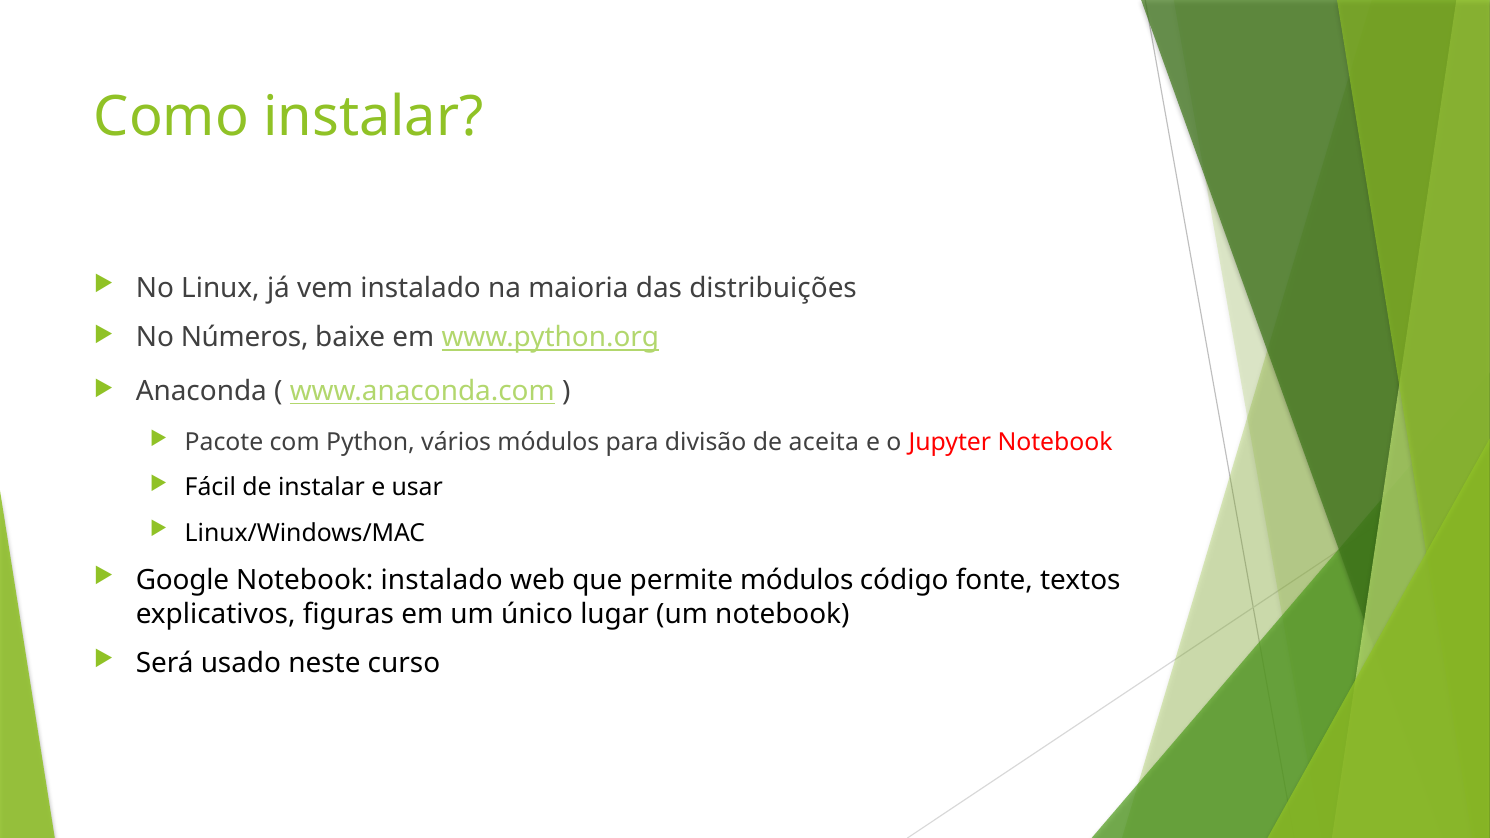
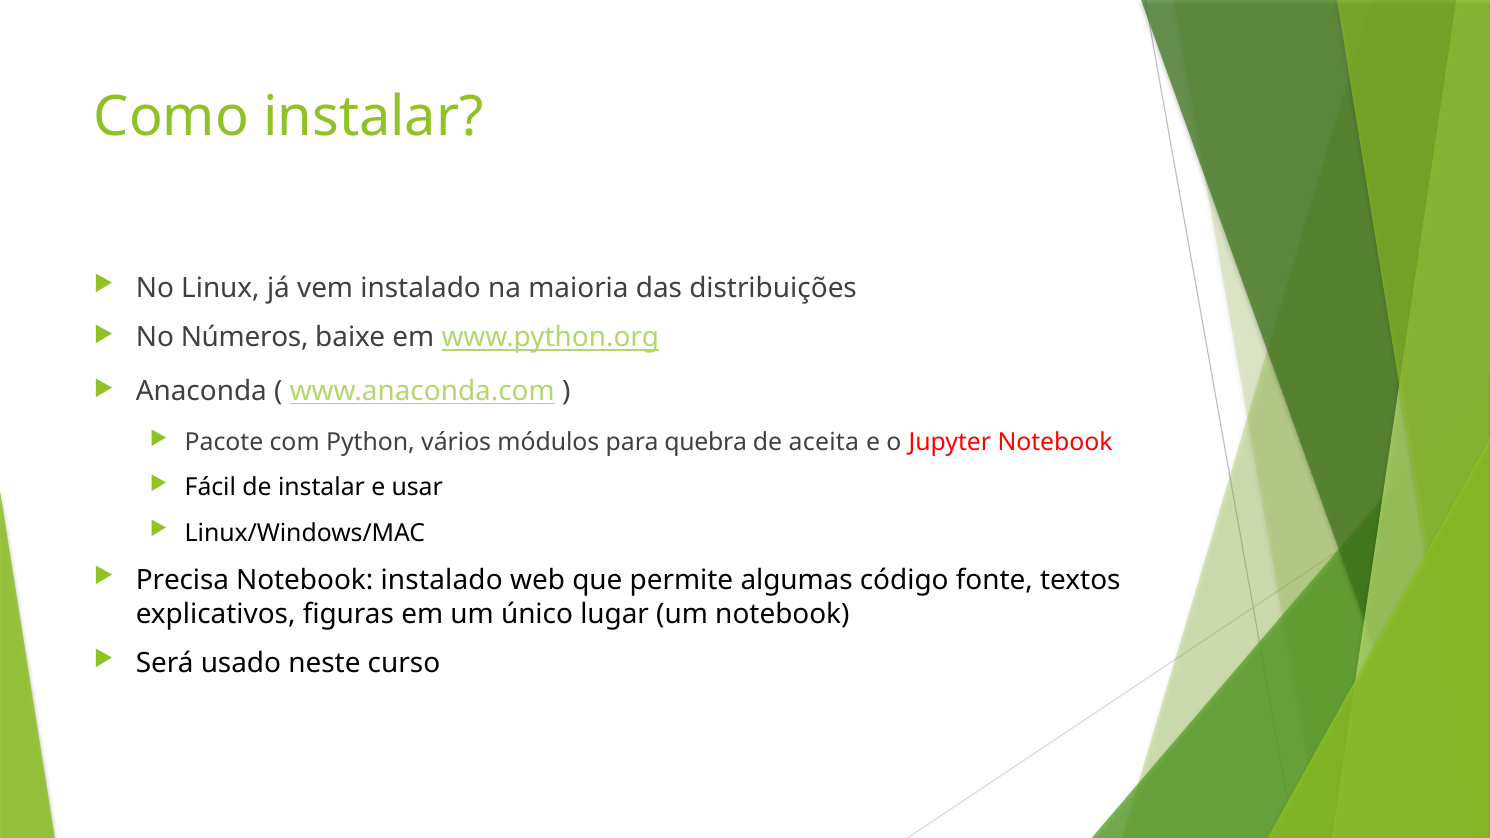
divisão: divisão -> quebra
Google: Google -> Precisa
permite módulos: módulos -> algumas
